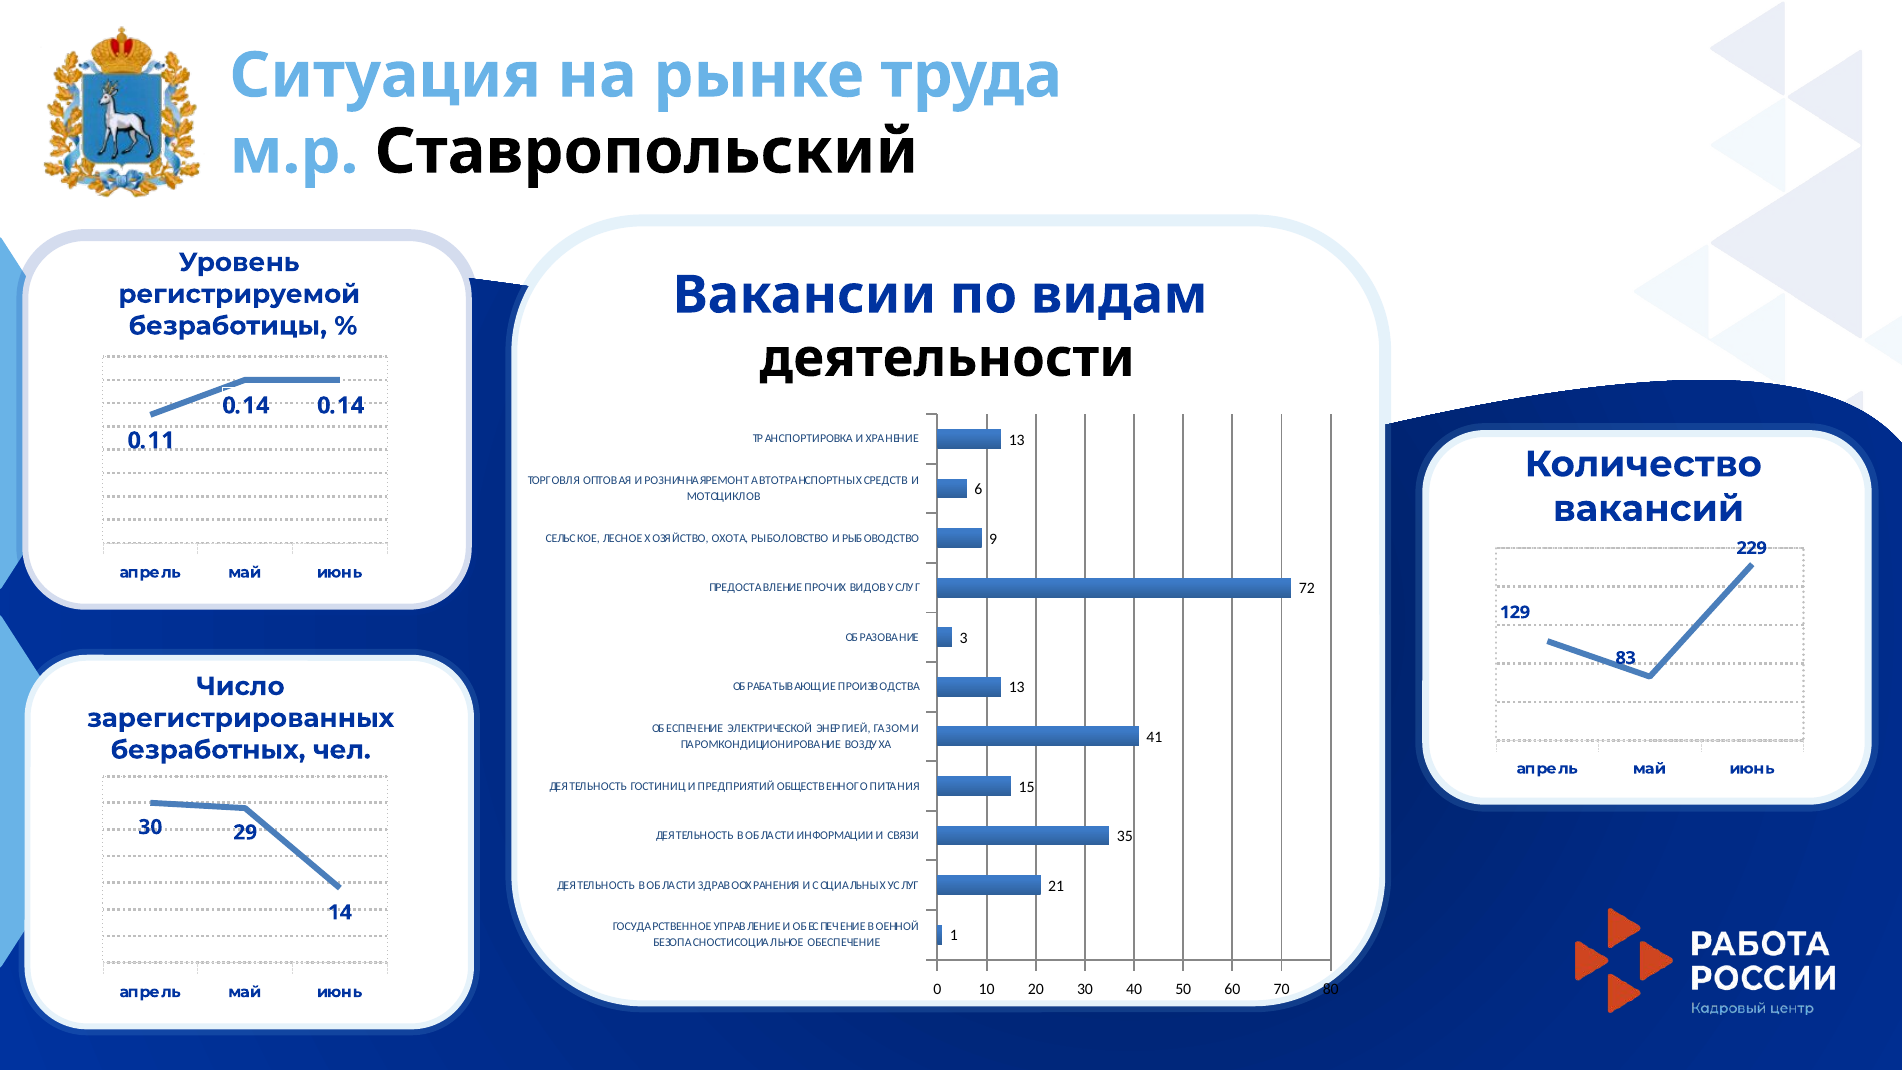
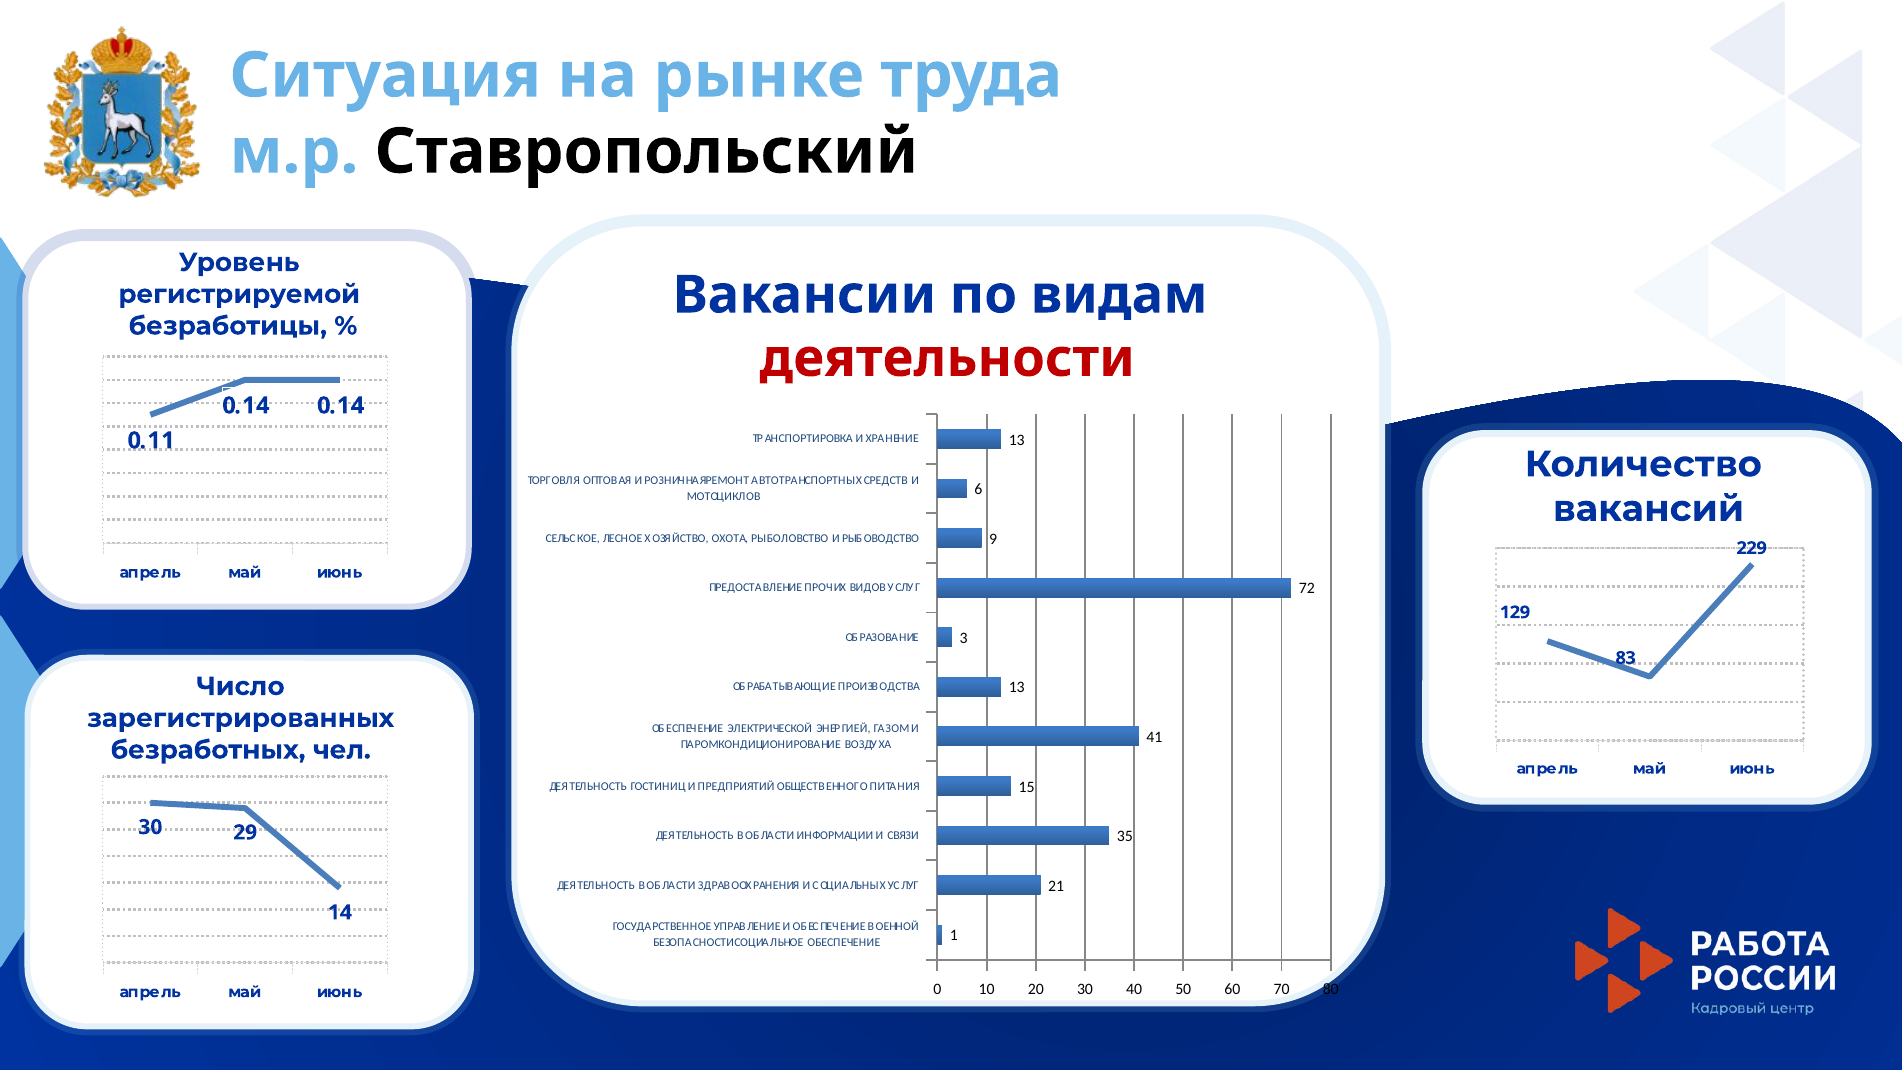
деятельности colour: black -> red
